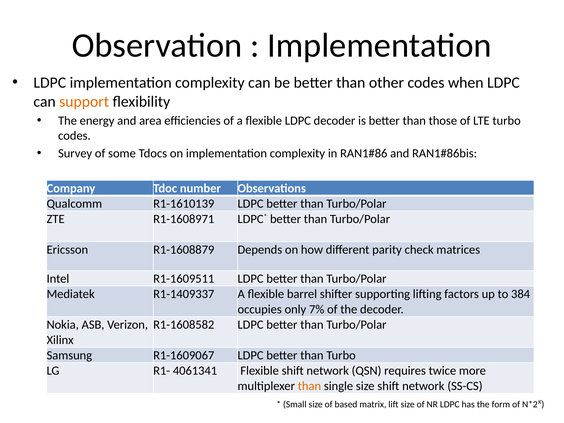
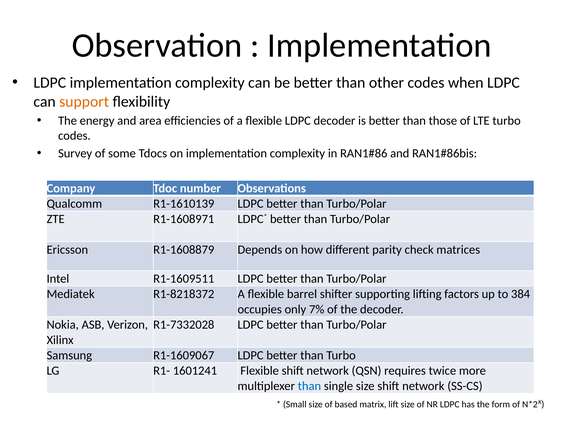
R1-1409337: R1-1409337 -> R1-8218372
R1-1608582: R1-1608582 -> R1-7332028
4061341: 4061341 -> 1601241
than at (309, 386) colour: orange -> blue
